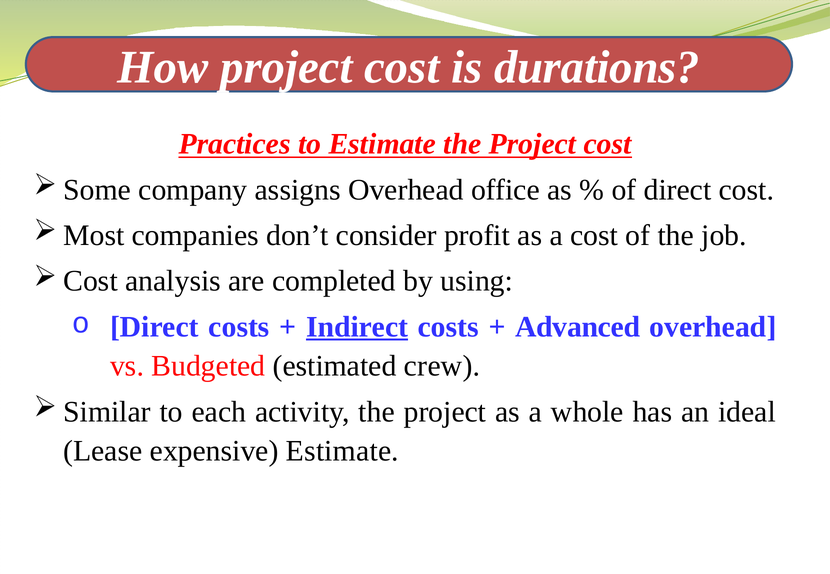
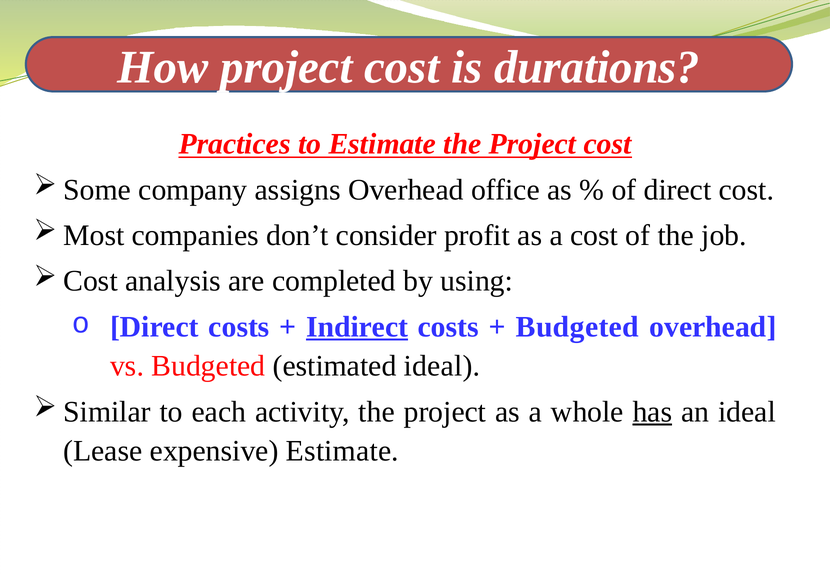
Advanced at (578, 327): Advanced -> Budgeted
estimated crew: crew -> ideal
has underline: none -> present
